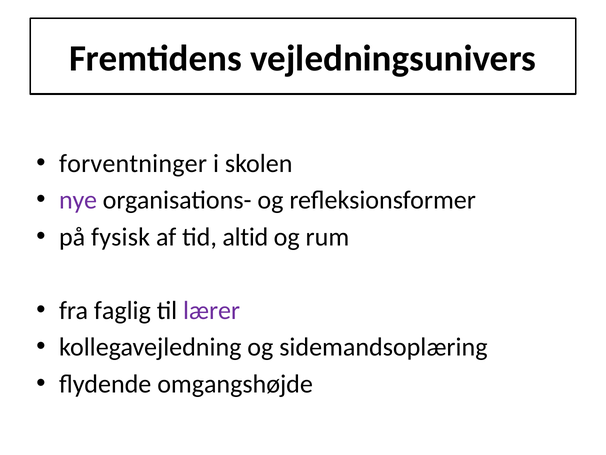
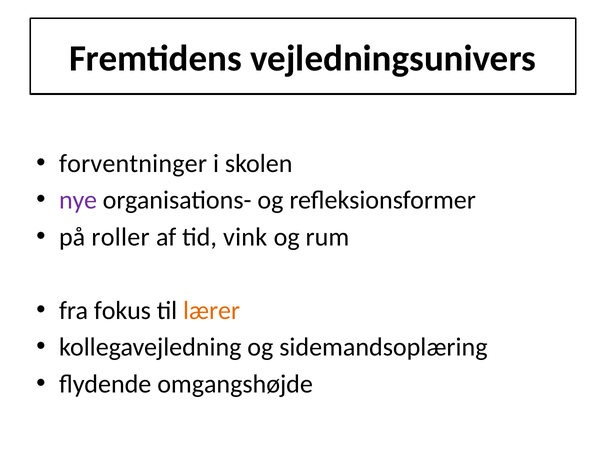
fysisk: fysisk -> roller
altid: altid -> vink
faglig: faglig -> fokus
lærer colour: purple -> orange
